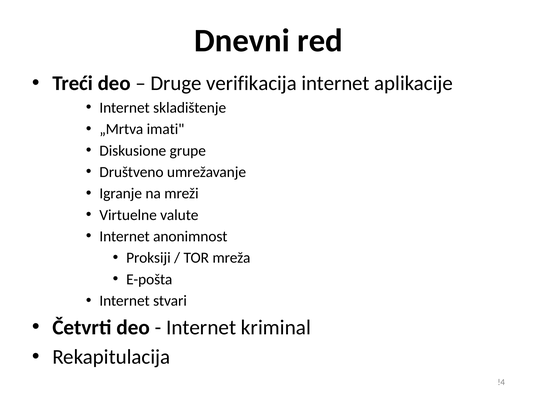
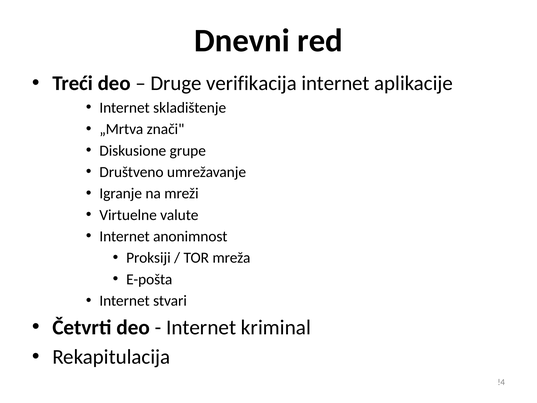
imati: imati -> znači
